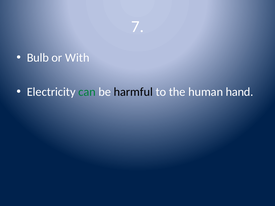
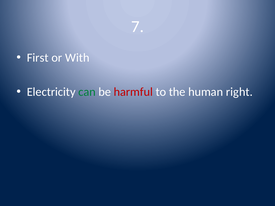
Bulb: Bulb -> First
harmful colour: black -> red
hand: hand -> right
